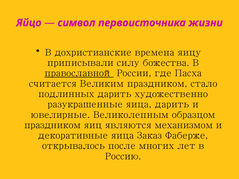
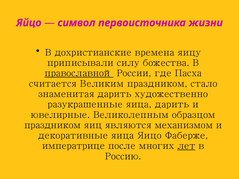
подлинных: подлинных -> знаменитая
Заказ: Заказ -> Яицо
открывалось: открывалось -> императрице
лет underline: none -> present
